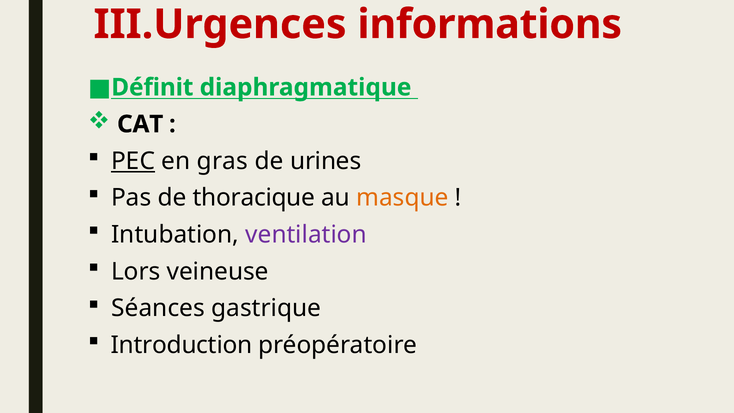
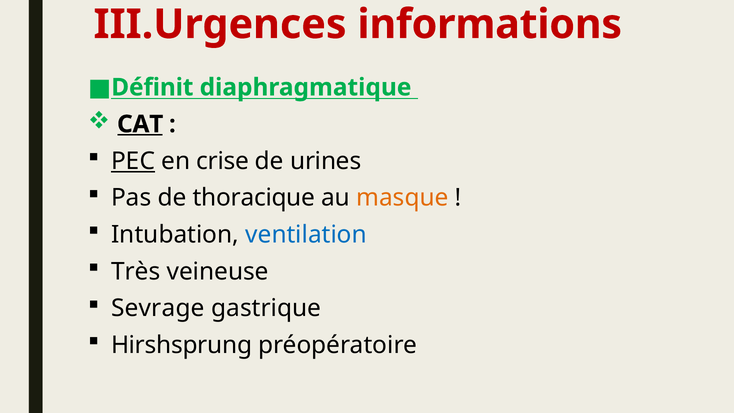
CAT underline: none -> present
gras: gras -> crise
ventilation colour: purple -> blue
Lors: Lors -> Très
Séances: Séances -> Sevrage
Introduction: Introduction -> Hirshsprung
